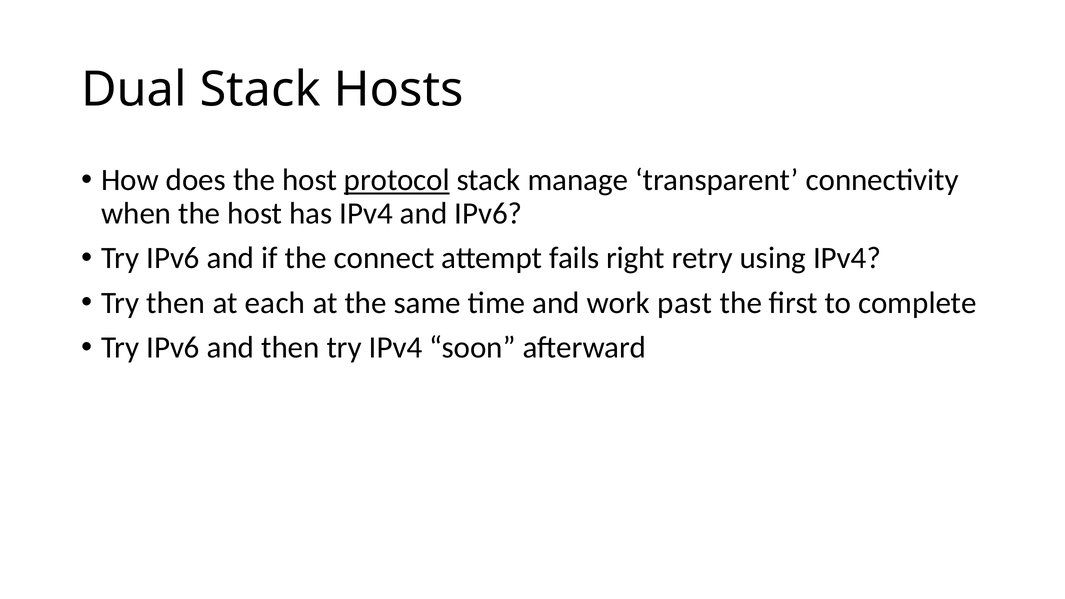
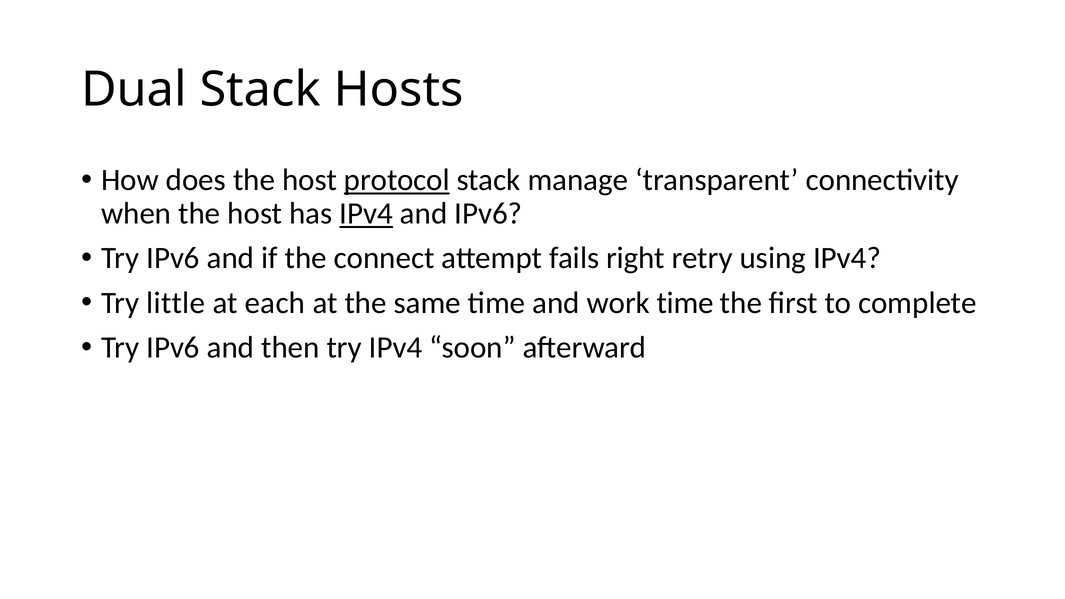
IPv4 at (366, 214) underline: none -> present
Try then: then -> little
work past: past -> time
